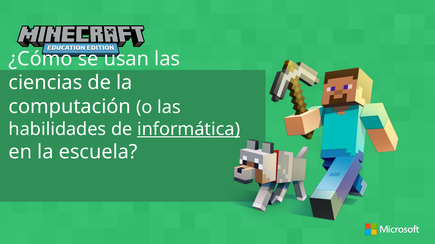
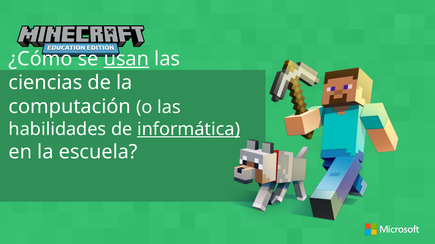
usan underline: none -> present
